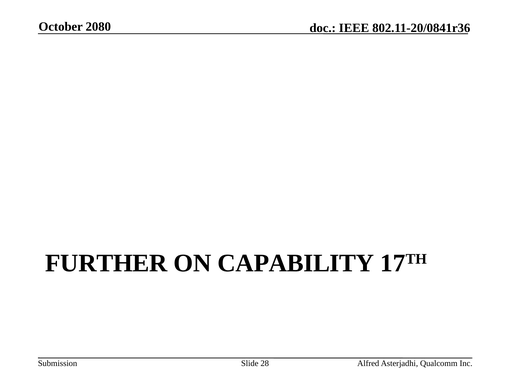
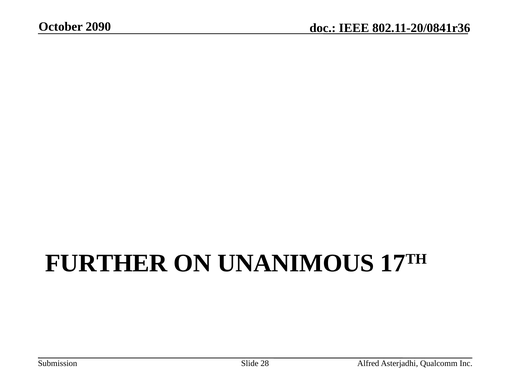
2080: 2080 -> 2090
CAPABILITY: CAPABILITY -> UNANIMOUS
